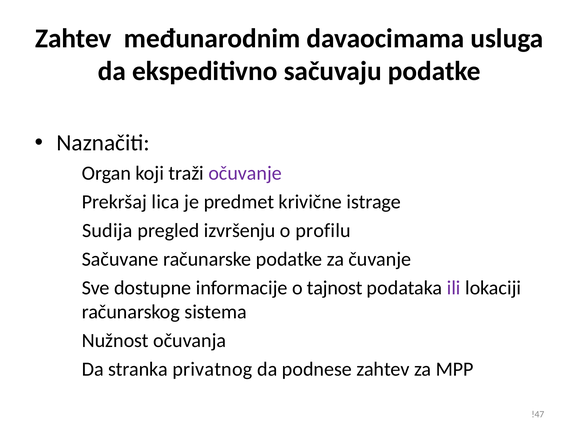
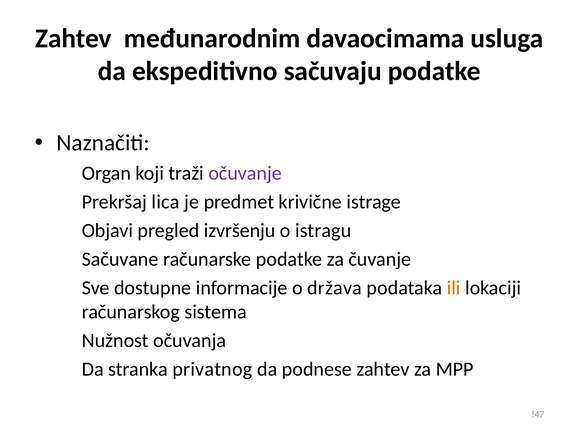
Sudija: Sudija -> Objavi
profilu: profilu -> istragu
tajnost: tajnost -> država
ili colour: purple -> orange
